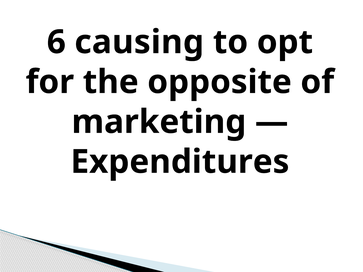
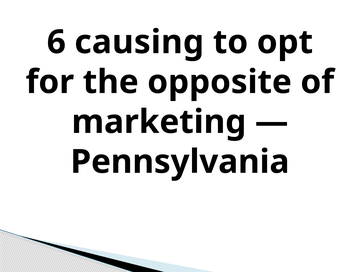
Expenditures: Expenditures -> Pennsylvania
